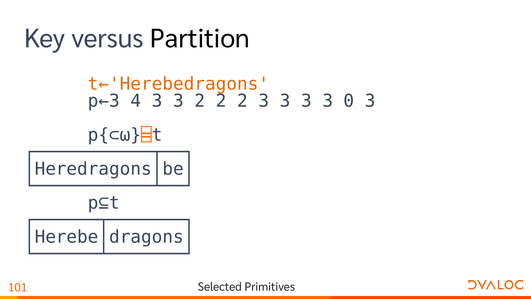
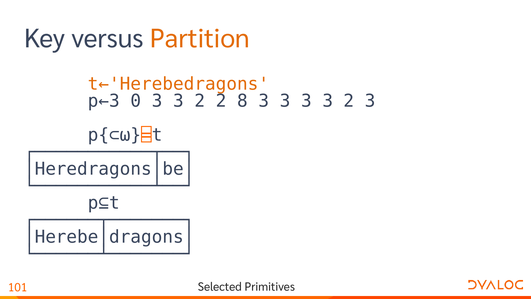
Partition colour: black -> orange
4: 4 -> 0
2 2 2: 2 -> 8
3 3 3 0: 0 -> 2
